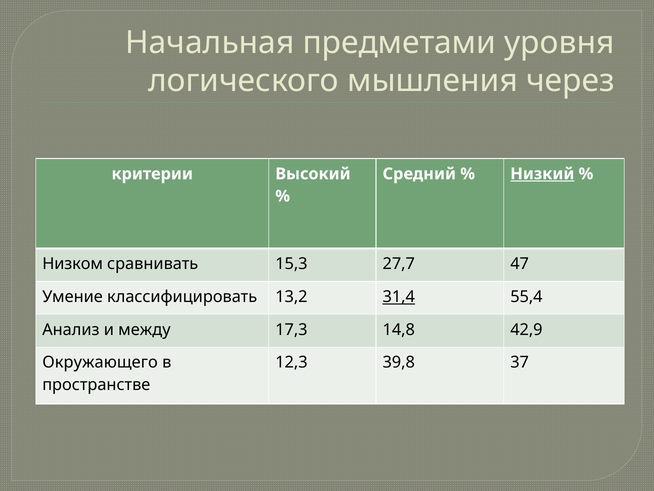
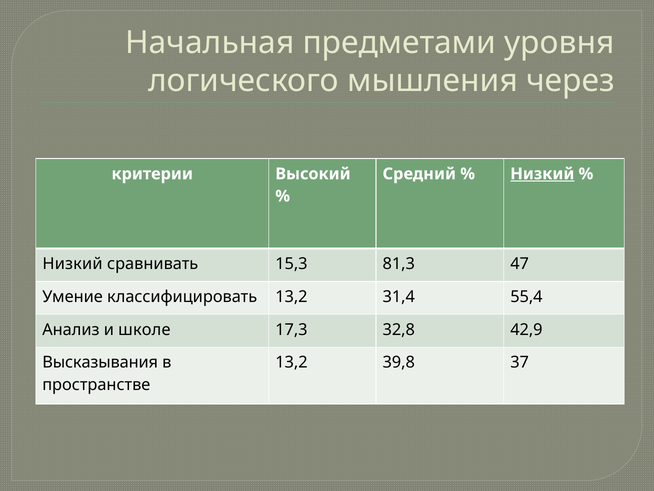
Низком at (73, 264): Низком -> Низкий
27,7: 27,7 -> 81,3
31,4 underline: present -> none
между: между -> школе
14,8: 14,8 -> 32,8
Окружающего: Окружающего -> Высказывания
12,3 at (291, 362): 12,3 -> 13,2
